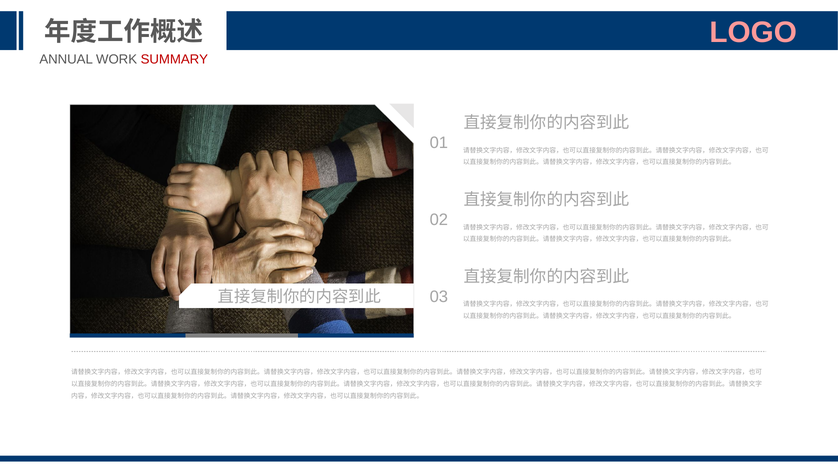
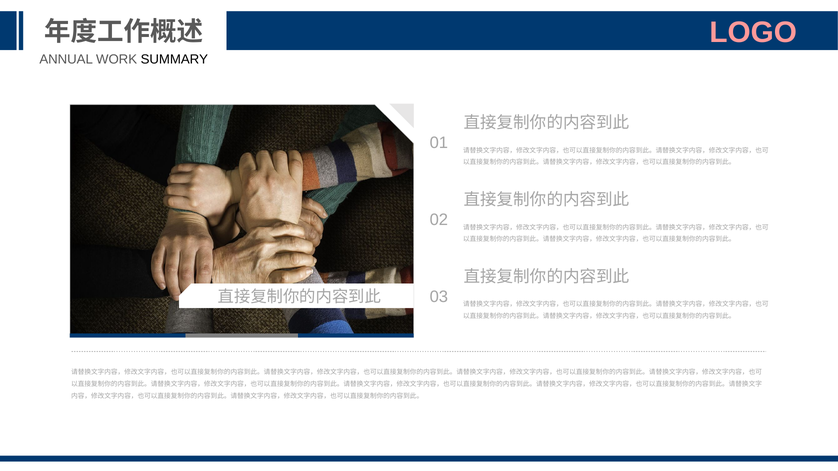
SUMMARY colour: red -> black
